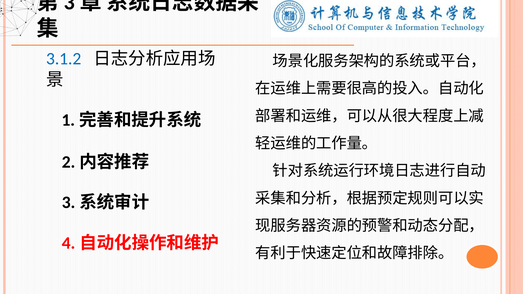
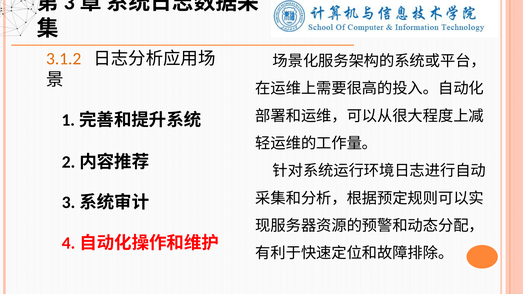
3.1.2 colour: blue -> orange
